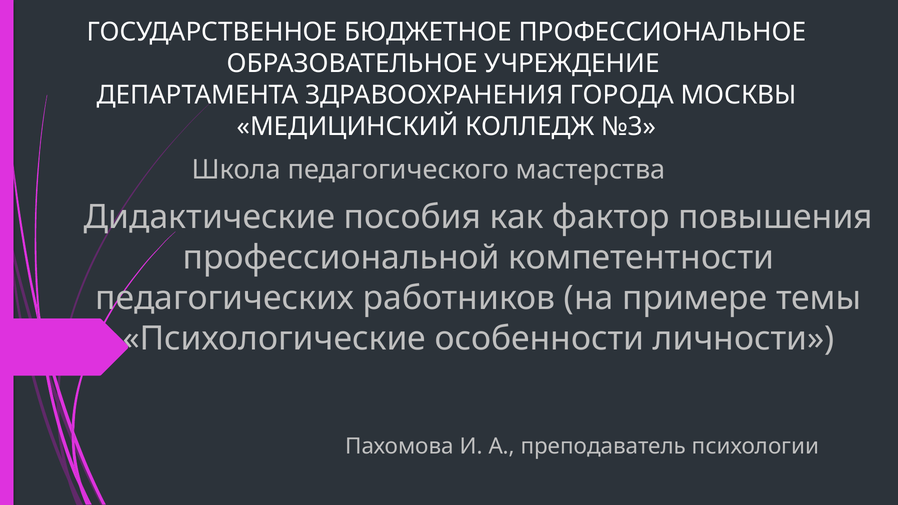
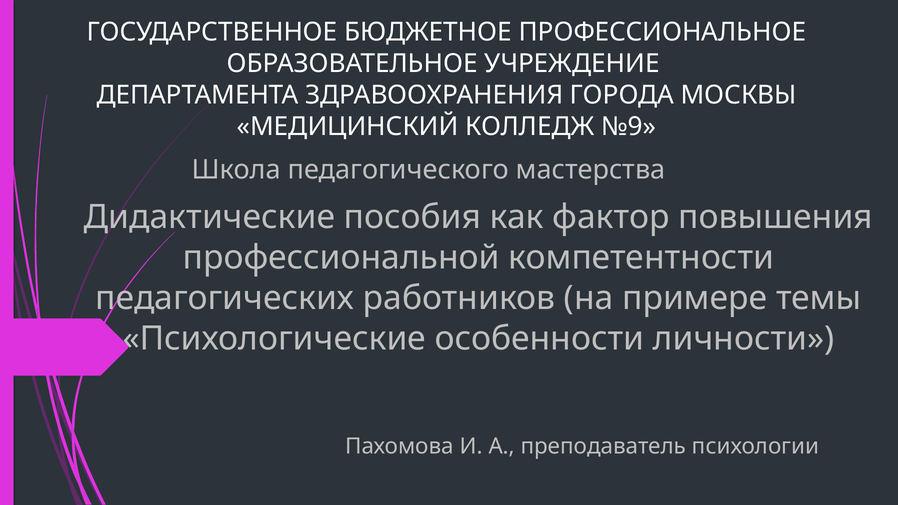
№3: №3 -> №9
